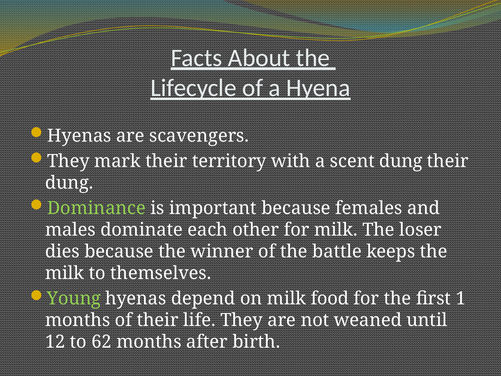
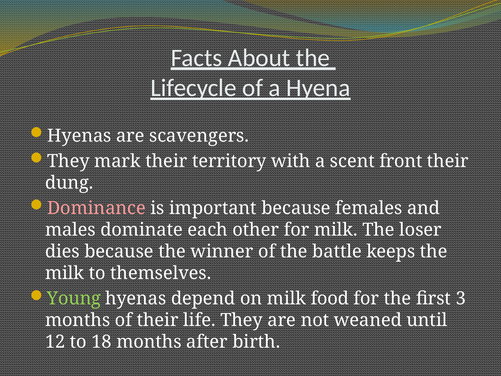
scent dung: dung -> front
Dominance colour: light green -> pink
1: 1 -> 3
62: 62 -> 18
